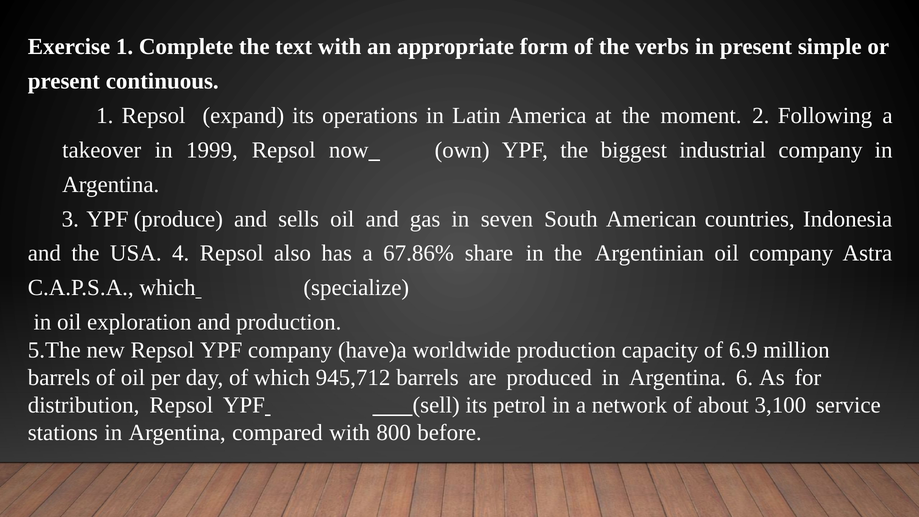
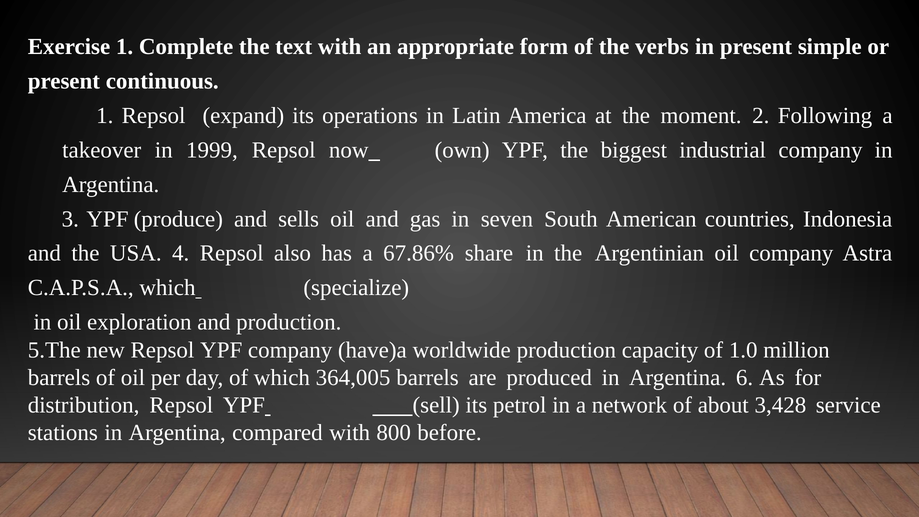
6.9: 6.9 -> 1.0
945,712: 945,712 -> 364,005
3,100: 3,100 -> 3,428
